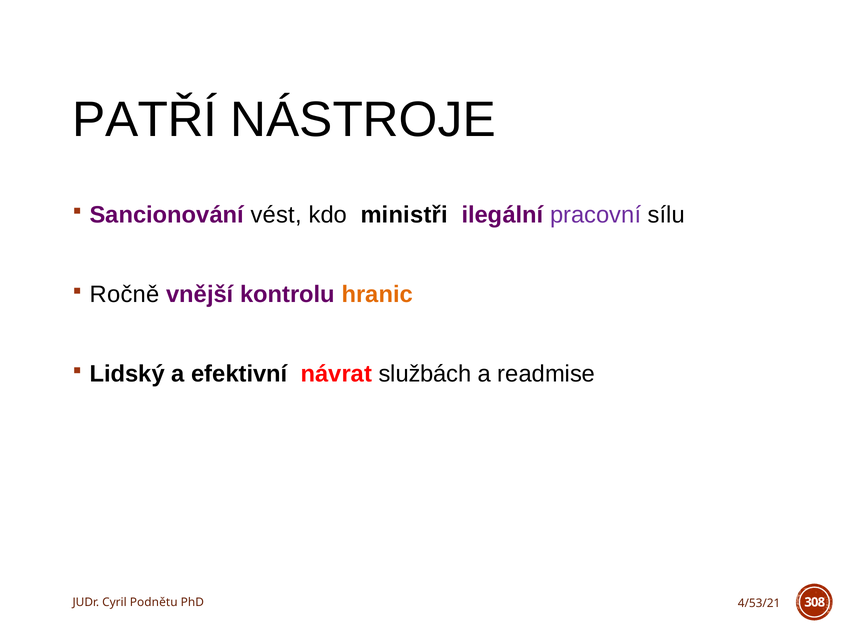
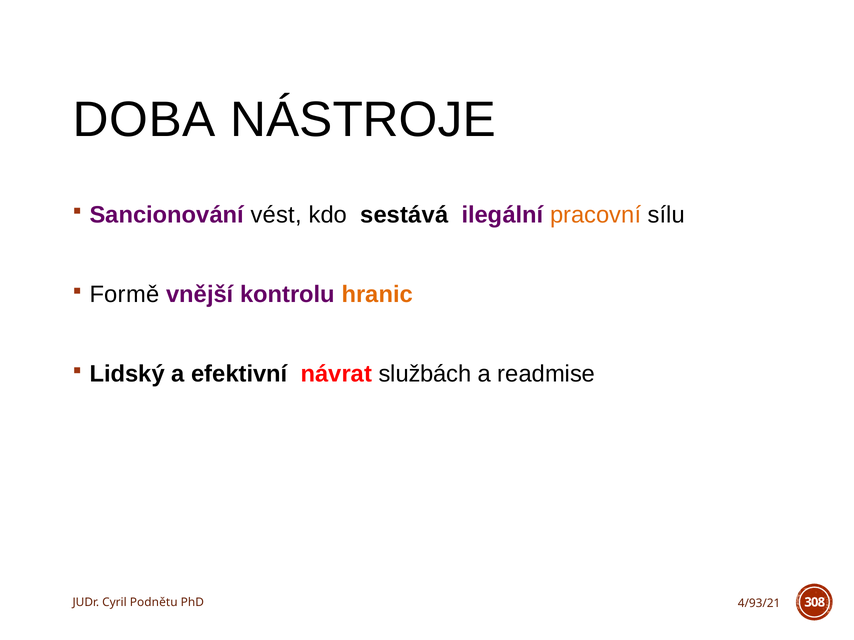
PATŘÍ: PATŘÍ -> DOBA
ministři: ministři -> sestává
pracovní colour: purple -> orange
Ročně: Ročně -> Formě
4/53/21: 4/53/21 -> 4/93/21
